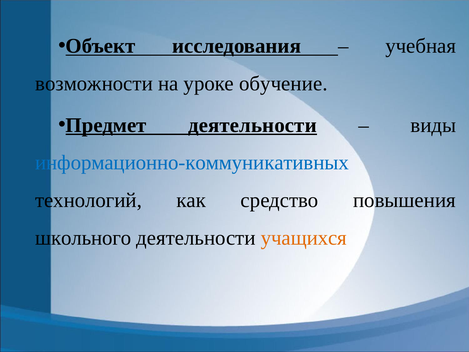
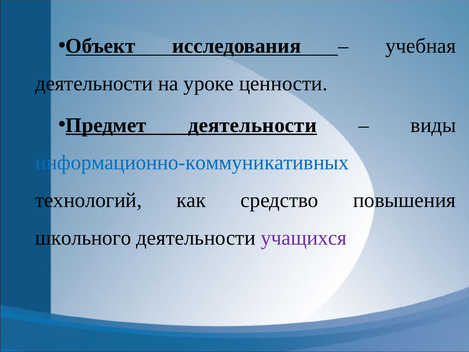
возможности at (94, 83): возможности -> деятельности
обучение: обучение -> ценности
учащихся colour: orange -> purple
